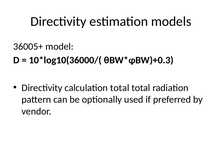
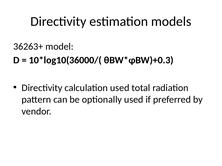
36005+: 36005+ -> 36263+
calculation total: total -> used
